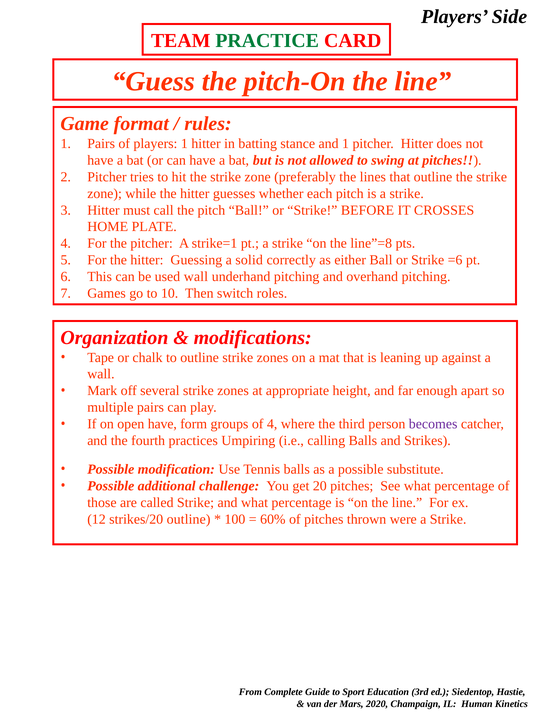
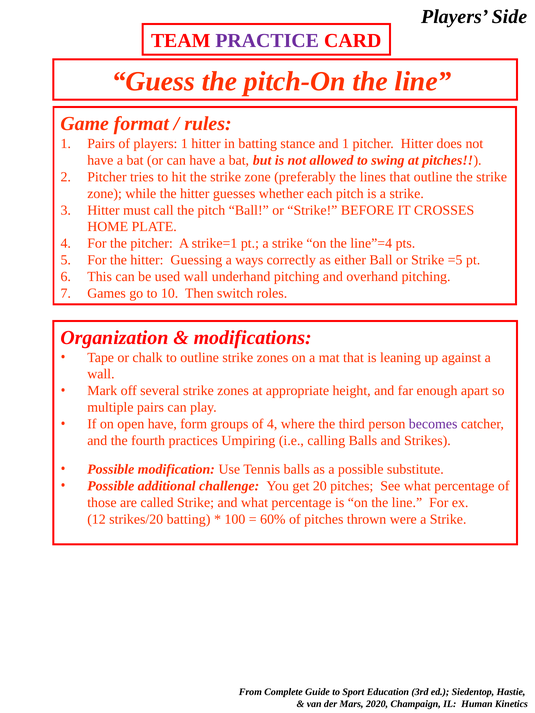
PRACTICE colour: green -> purple
line”=8: line”=8 -> line”=4
solid: solid -> ways
=6: =6 -> =5
strikes/20 outline: outline -> batting
